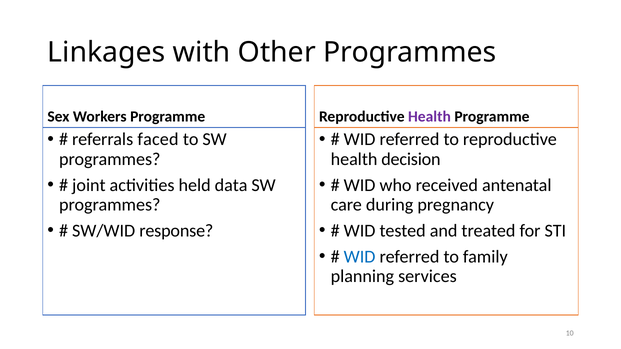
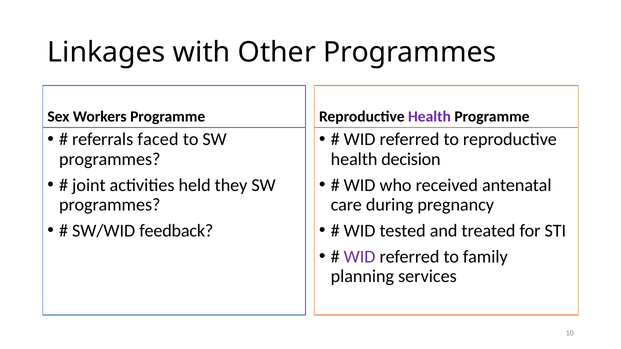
data: data -> they
response: response -> feedback
WID at (360, 257) colour: blue -> purple
